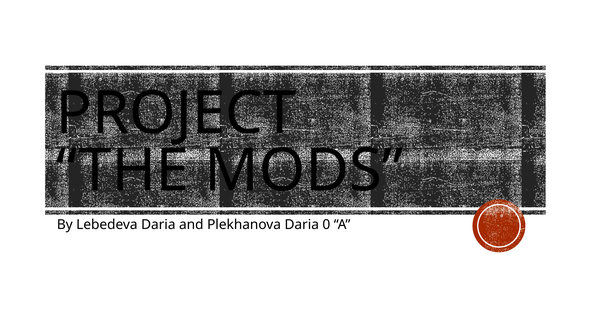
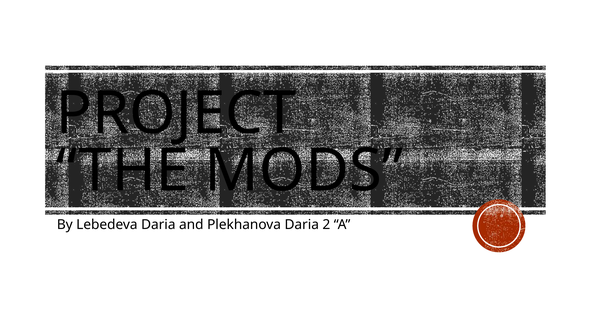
0: 0 -> 2
